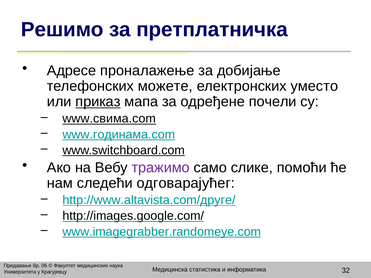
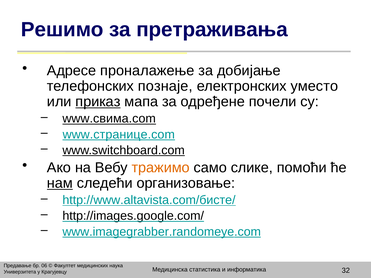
претплатничка: претплатничка -> претраживања
можете: можете -> познаје
www.годинама.com: www.годинама.com -> www.странице.com
тражимо colour: purple -> orange
нам underline: none -> present
одговарајућег: одговарајућег -> организовање
http://www.altavista.com/друге/: http://www.altavista.com/друге/ -> http://www.altavista.com/бисте/
